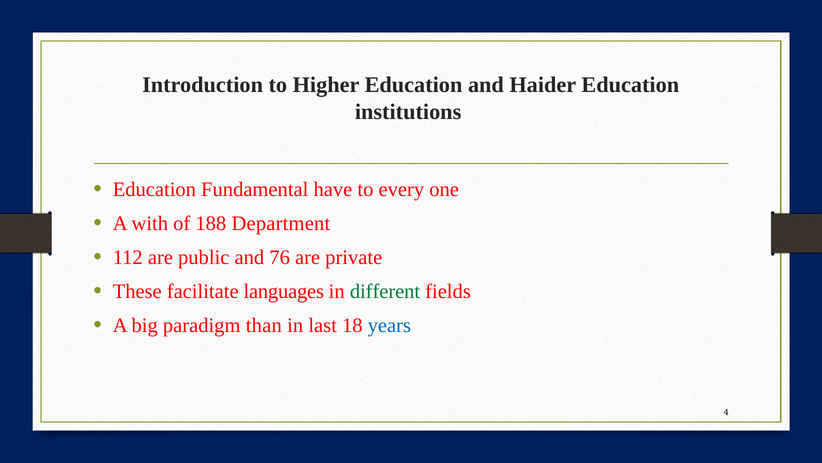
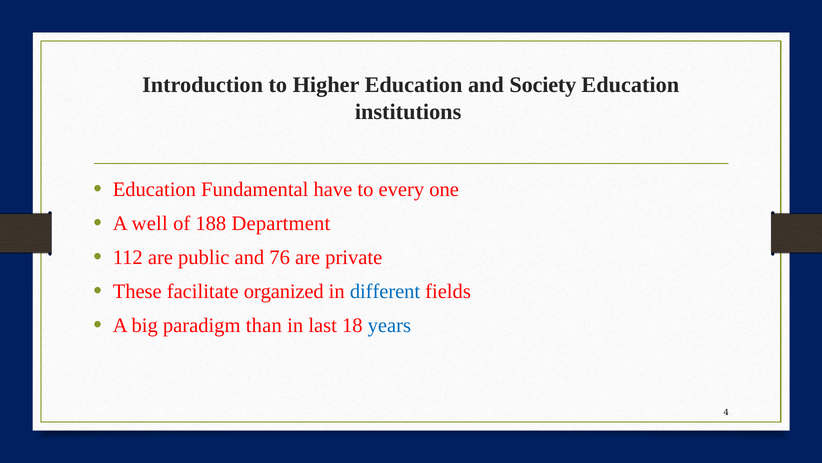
Haider: Haider -> Society
with: with -> well
languages: languages -> organized
different colour: green -> blue
